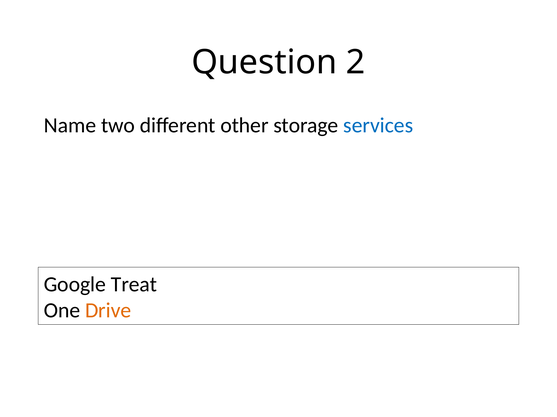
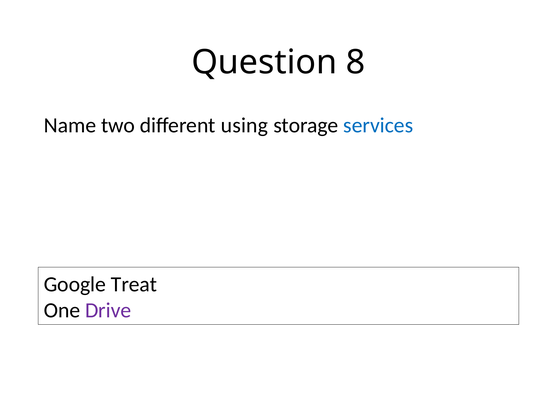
2: 2 -> 8
other: other -> using
Drive colour: orange -> purple
